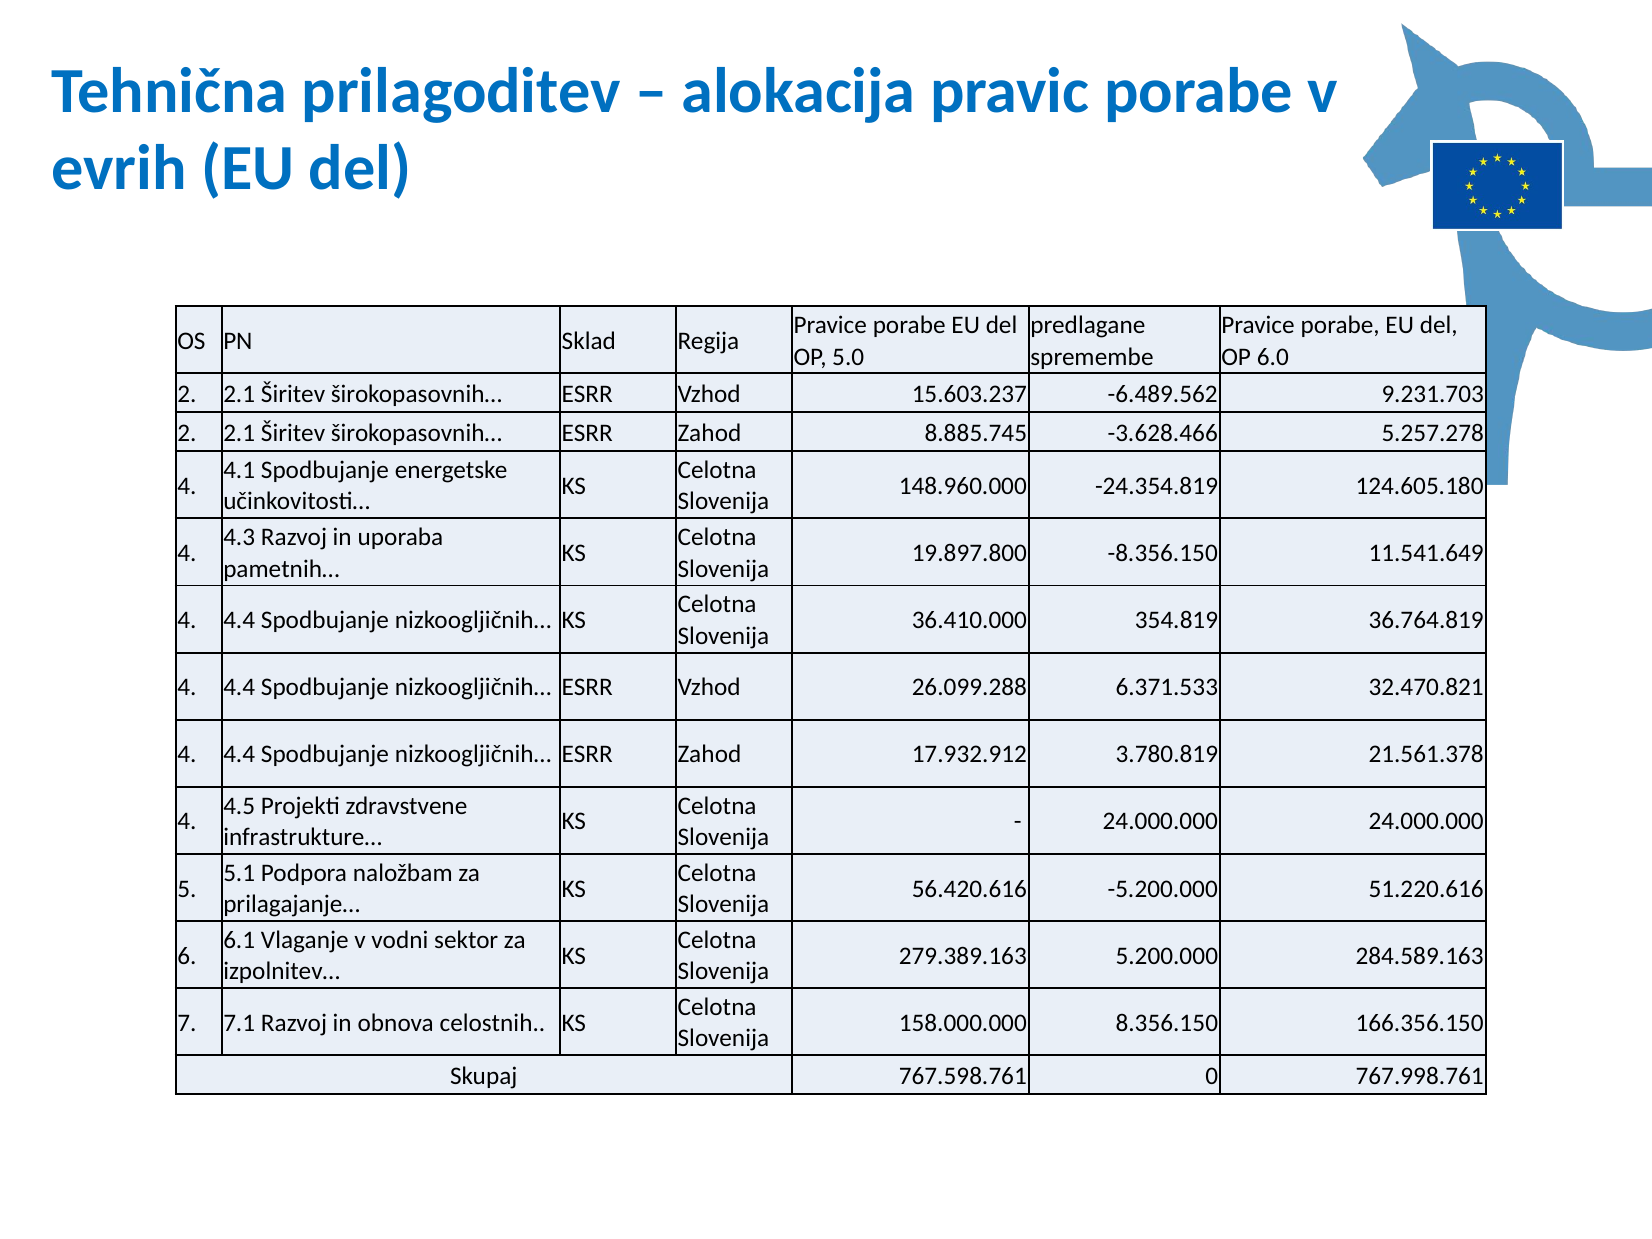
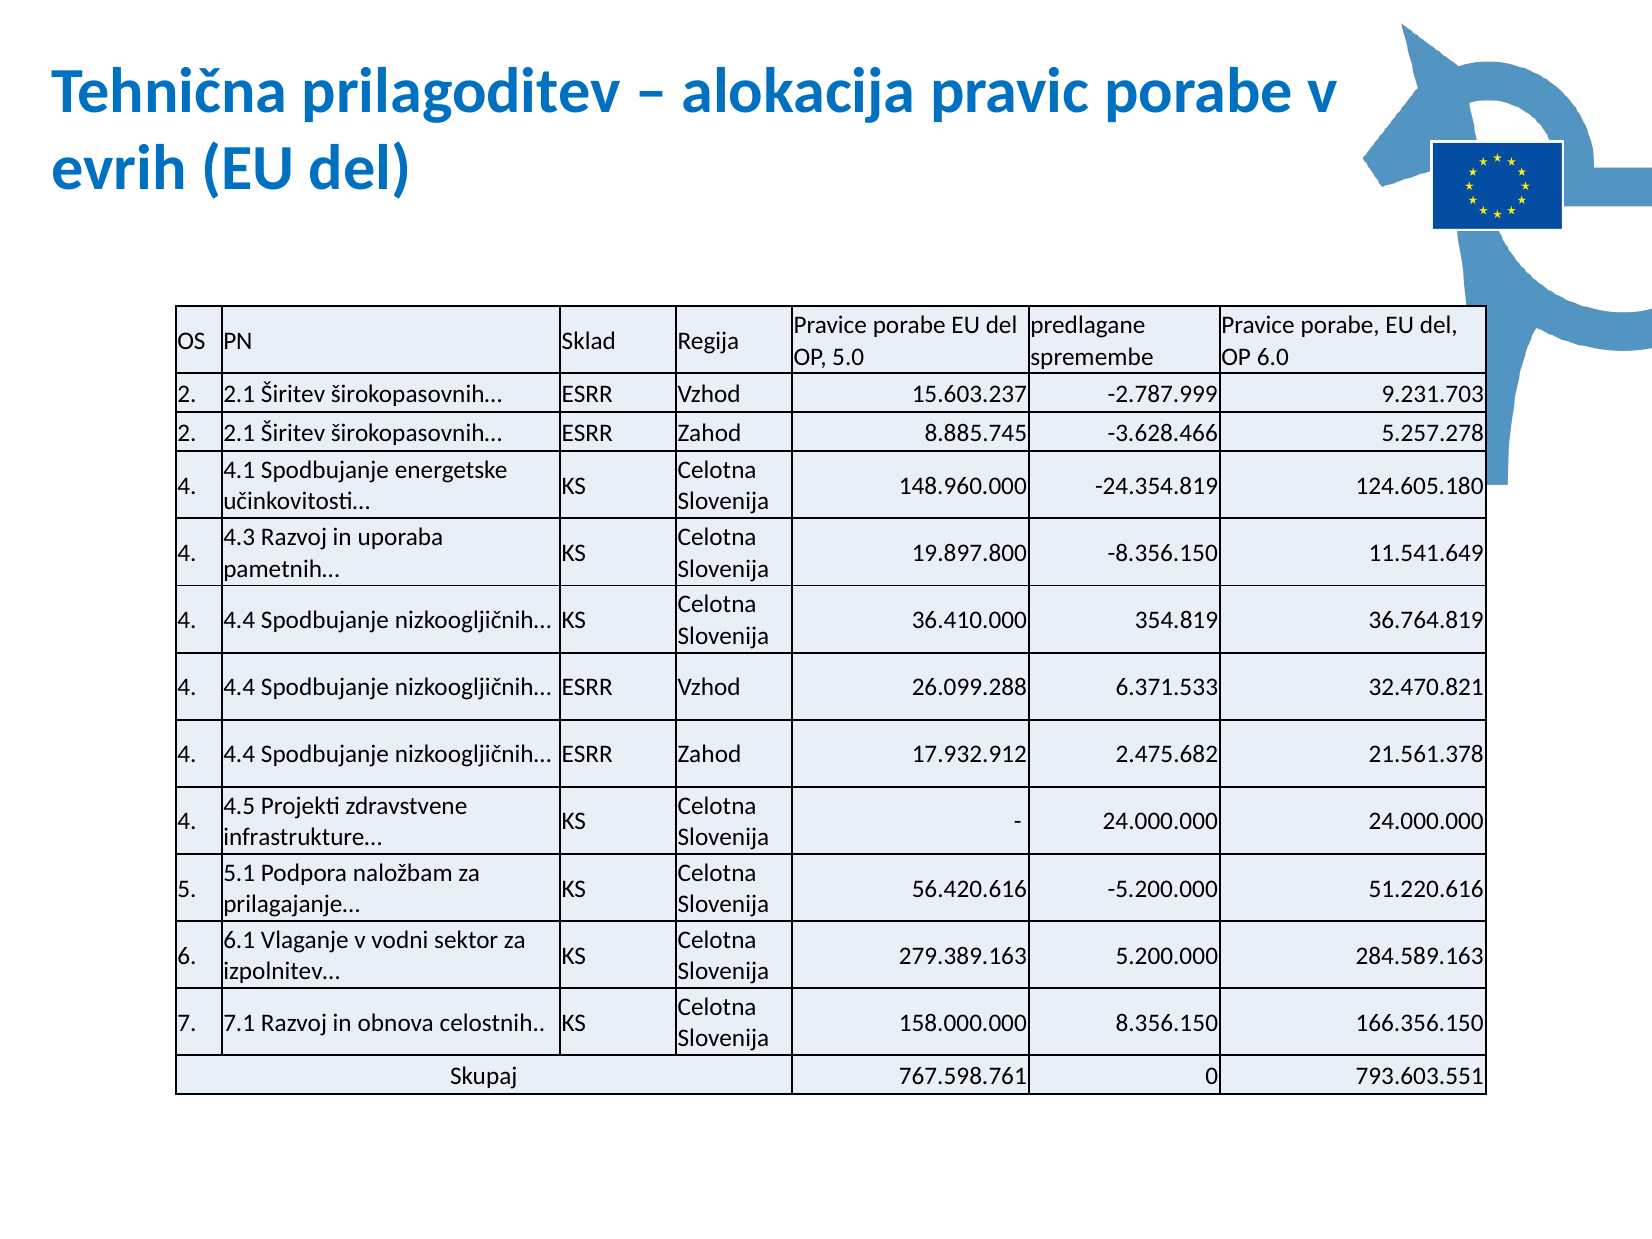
-6.489.562: -6.489.562 -> -2.787.999
3.780.819: 3.780.819 -> 2.475.682
767.998.761: 767.998.761 -> 793.603.551
